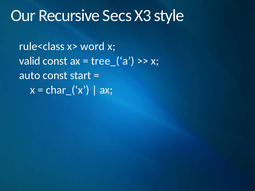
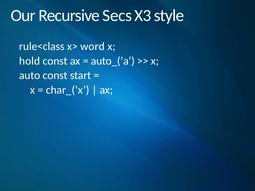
valid: valid -> hold
tree_(‘a: tree_(‘a -> auto_(‘a
